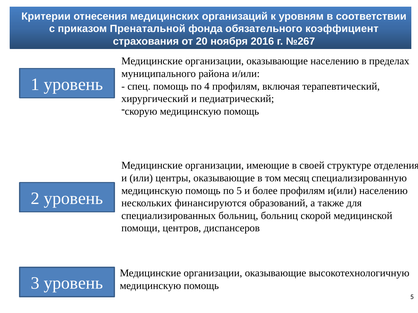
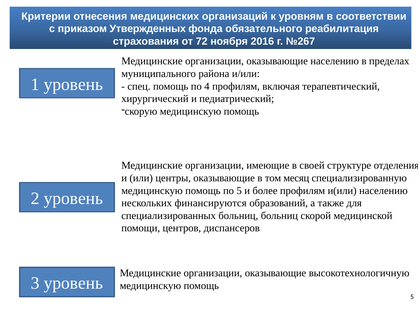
Пренатальной: Пренатальной -> Утвержденных
коэффициент: коэффициент -> реабилитация
20: 20 -> 72
